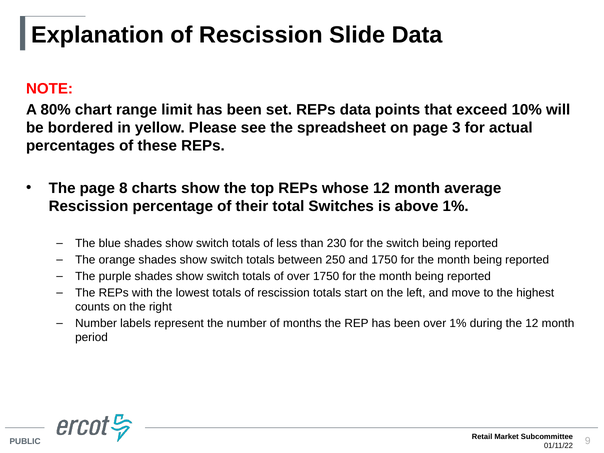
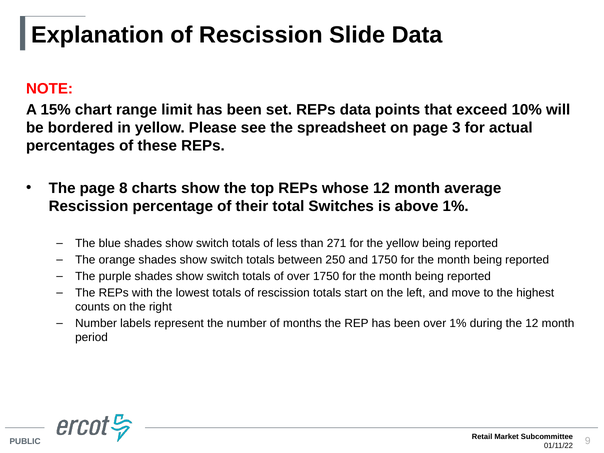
80%: 80% -> 15%
230: 230 -> 271
the switch: switch -> yellow
